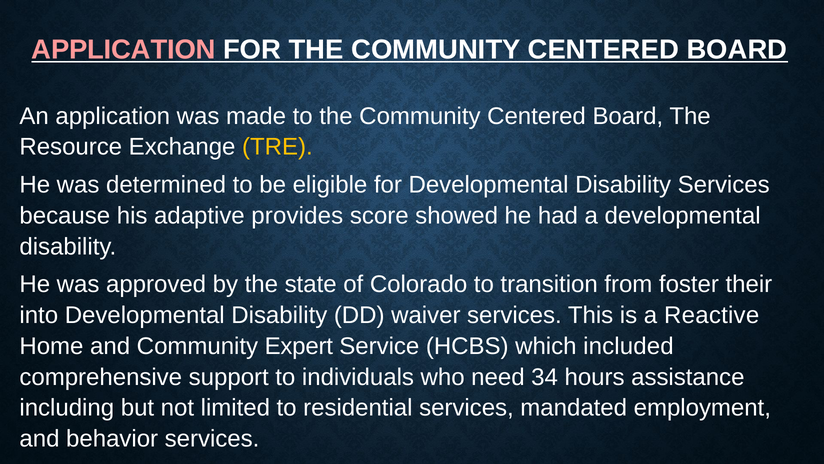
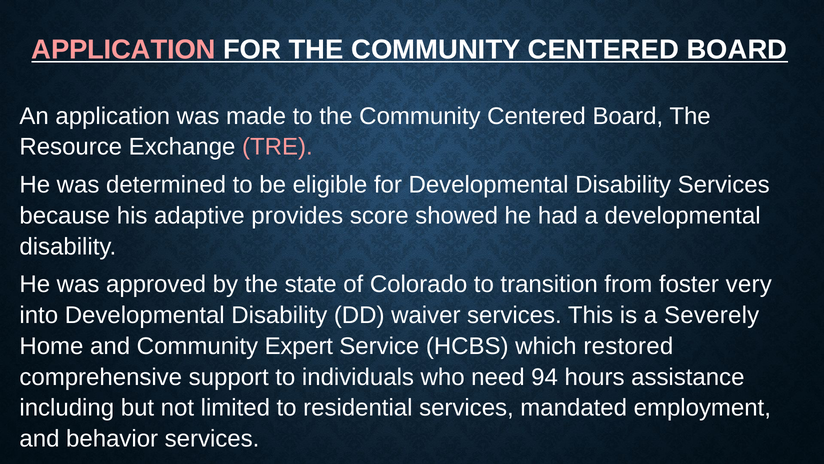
TRE colour: yellow -> pink
their: their -> very
Reactive: Reactive -> Severely
included: included -> restored
34: 34 -> 94
